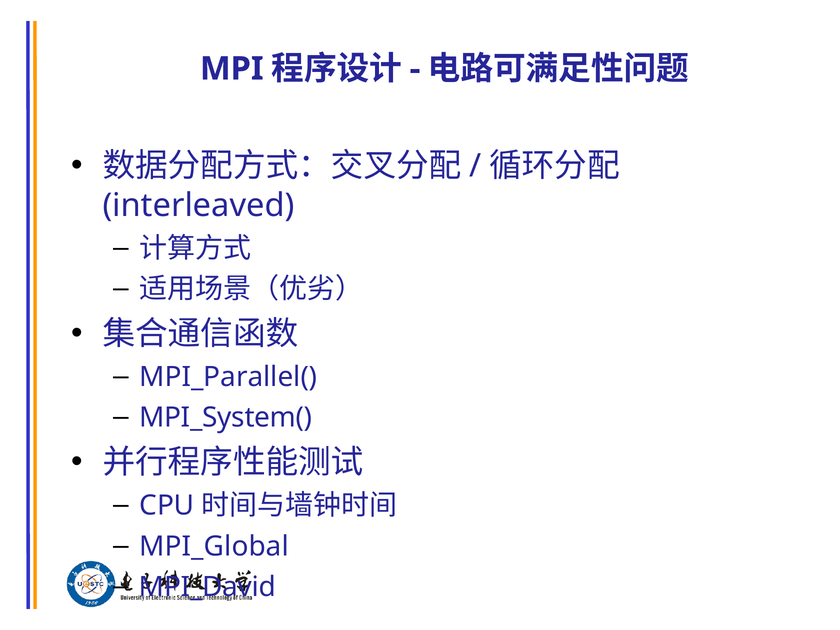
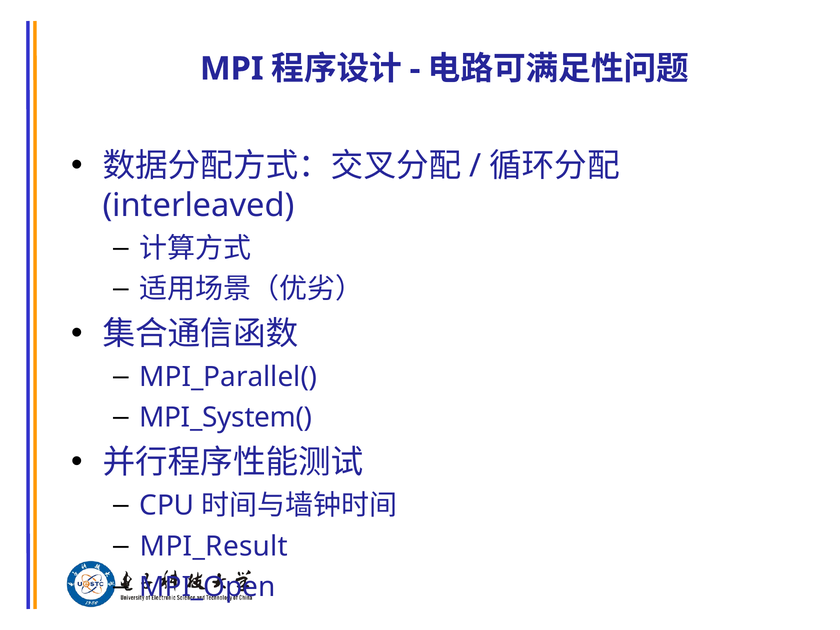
MPI_Global: MPI_Global -> MPI_Result
MPI_David: MPI_David -> MPI_Open
